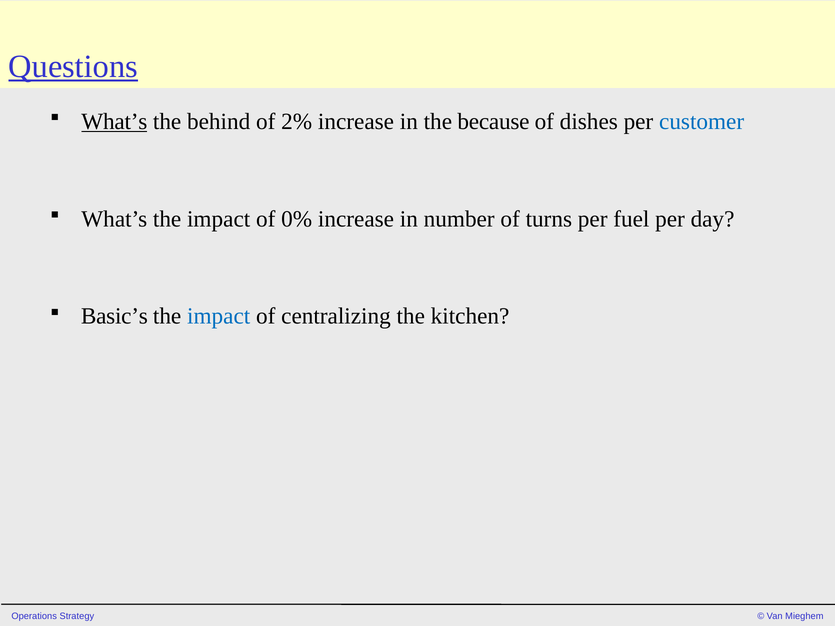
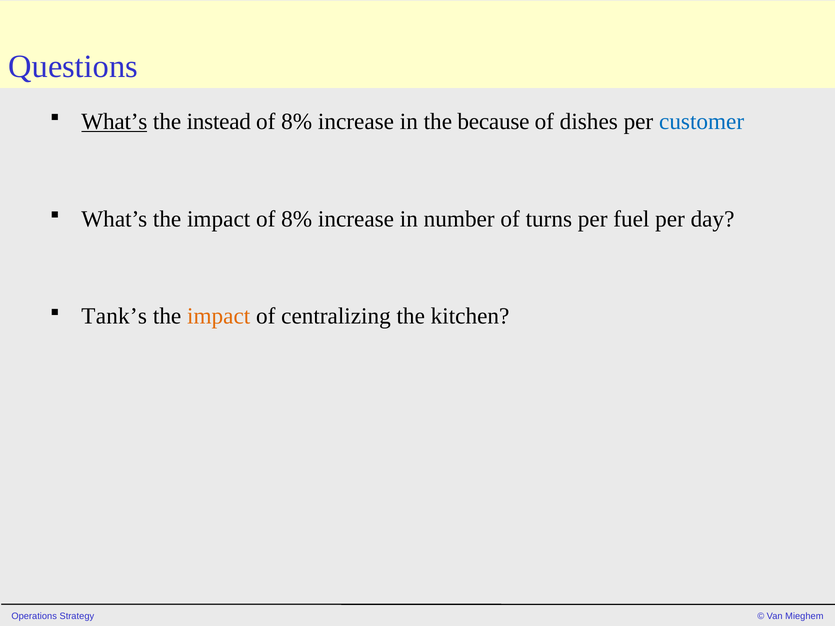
Questions underline: present -> none
behind: behind -> instead
2% at (297, 122): 2% -> 8%
impact of 0%: 0% -> 8%
Basic’s: Basic’s -> Tank’s
impact at (219, 316) colour: blue -> orange
